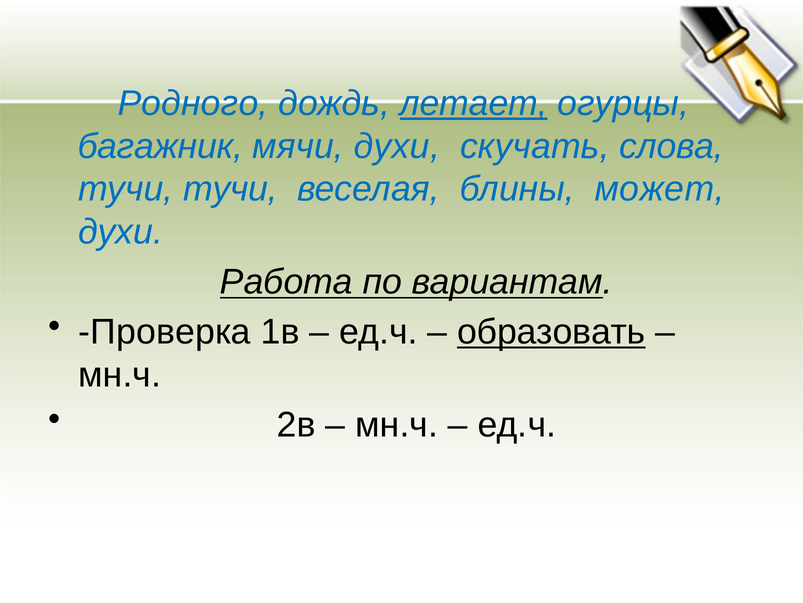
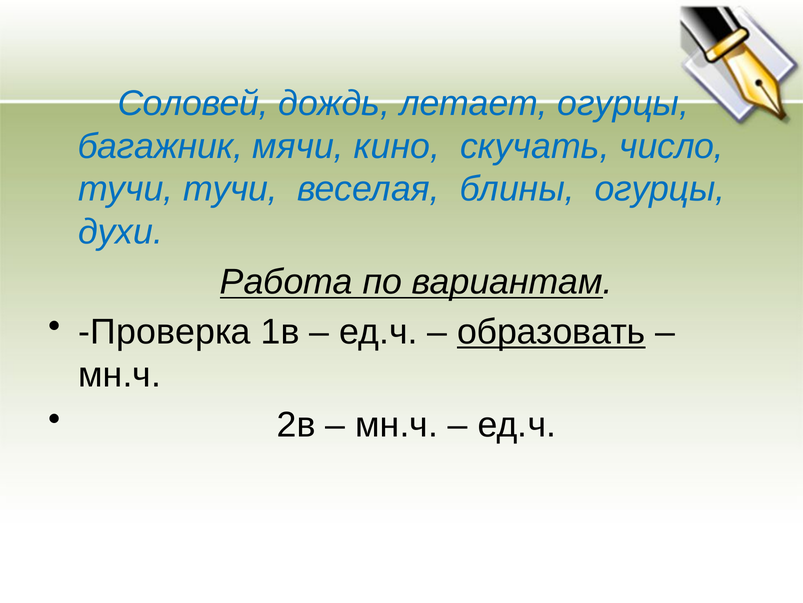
Родного: Родного -> Соловей
летает underline: present -> none
мячи духи: духи -> кино
слова: слова -> число
блины может: может -> огурцы
